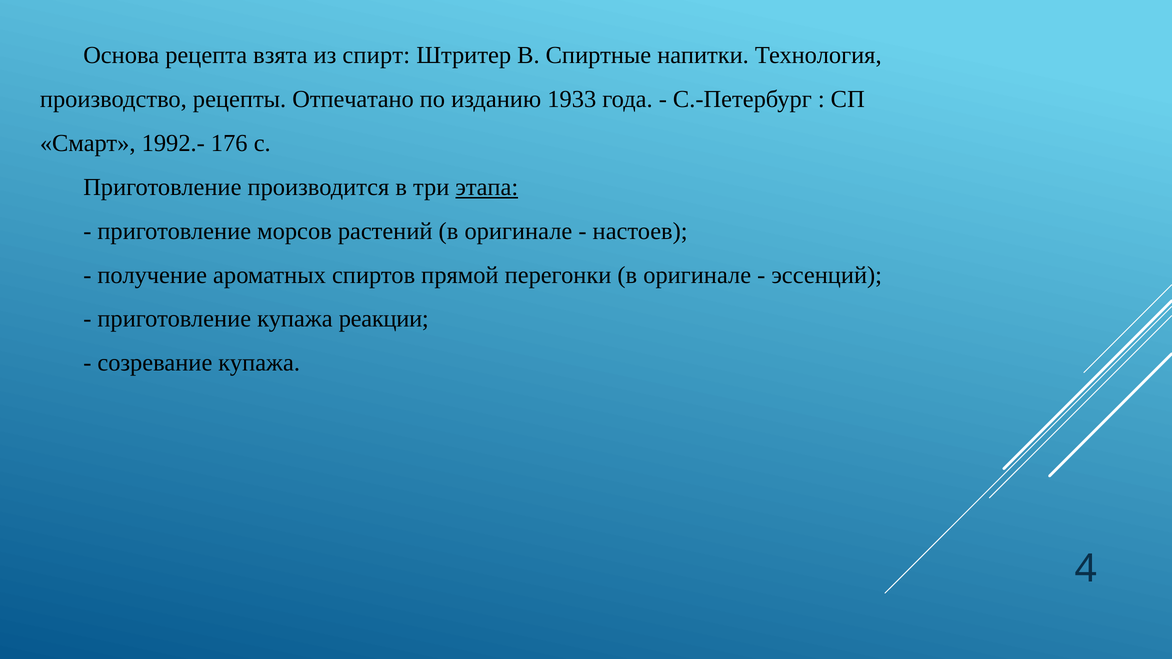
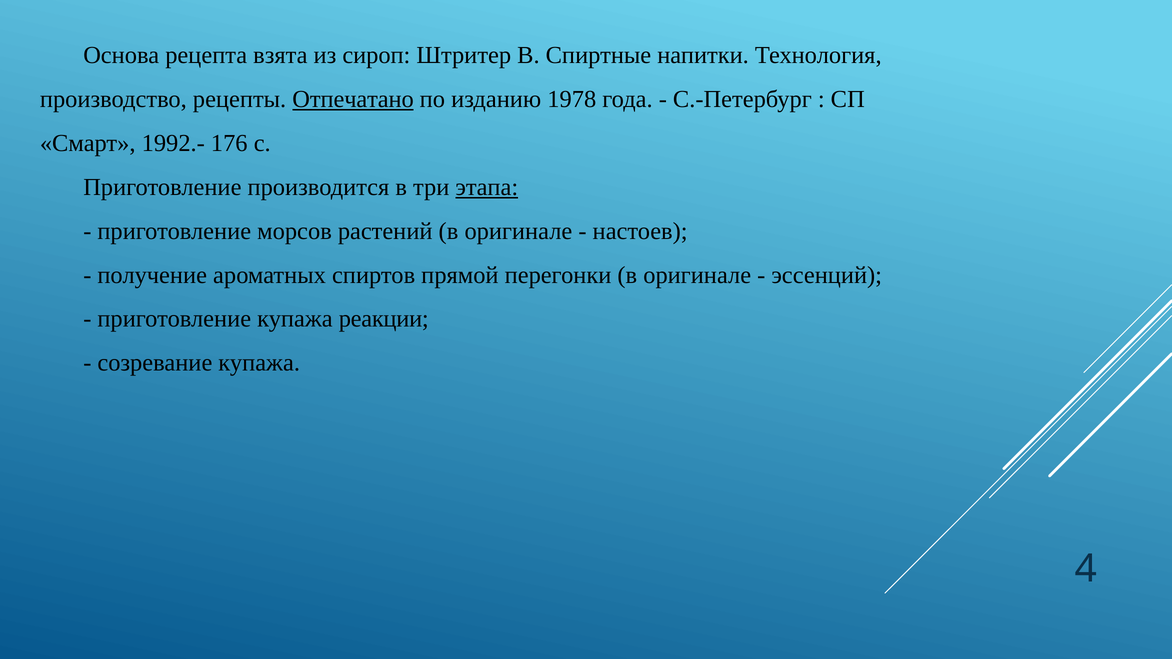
спирт: спирт -> сироп
Отпечатано underline: none -> present
1933: 1933 -> 1978
